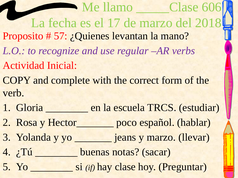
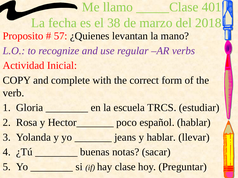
606: 606 -> 401
17: 17 -> 38
y marzo: marzo -> hablar
